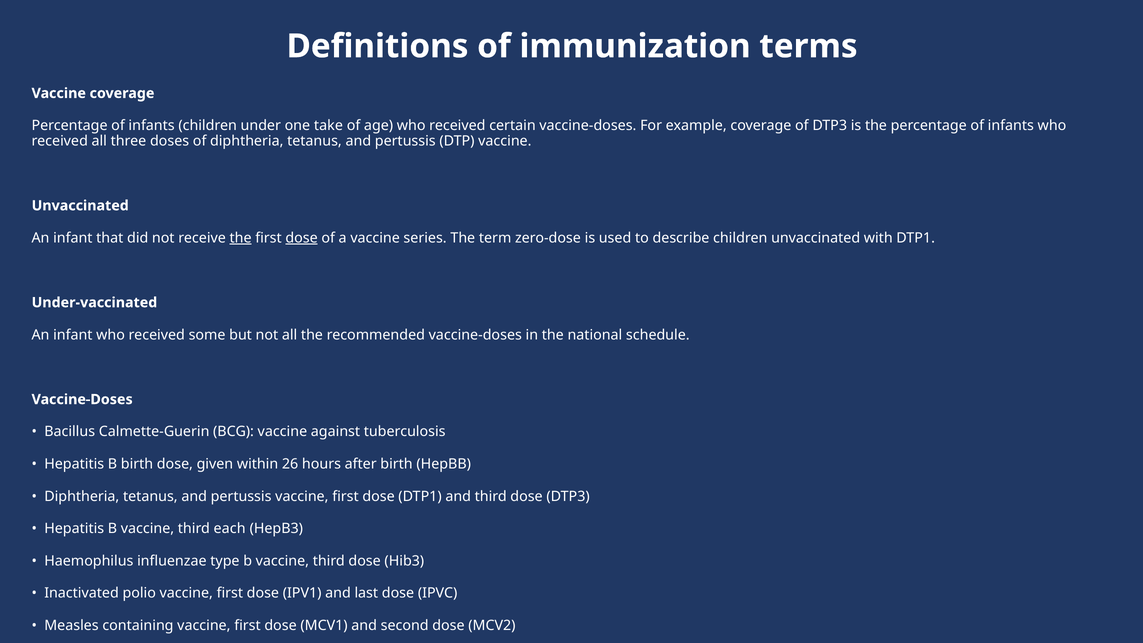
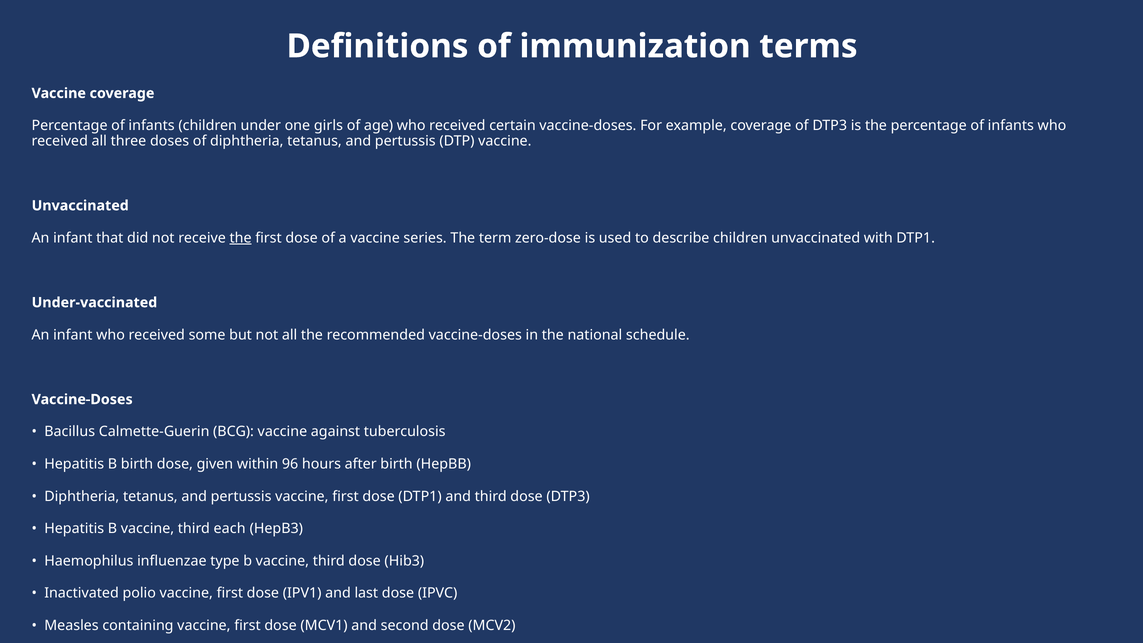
take: take -> girls
dose at (302, 238) underline: present -> none
26: 26 -> 96
